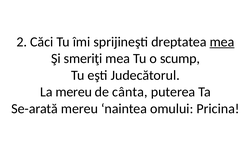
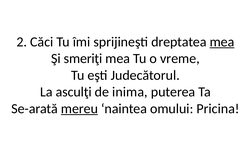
scump: scump -> vreme
La mereu: mereu -> asculţi
cânta: cânta -> inima
mereu at (79, 109) underline: none -> present
